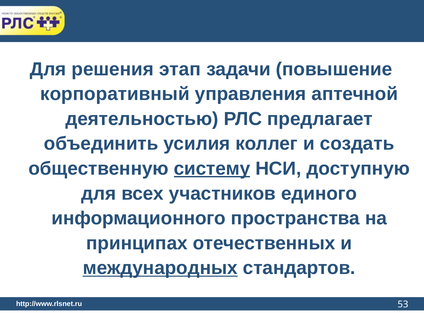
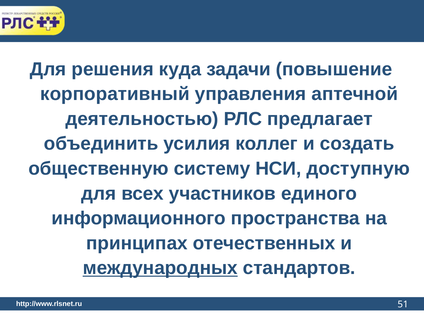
этап: этап -> куда
систему underline: present -> none
53: 53 -> 51
